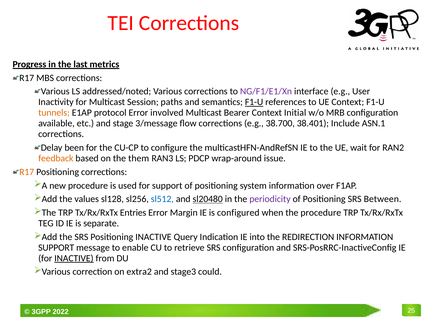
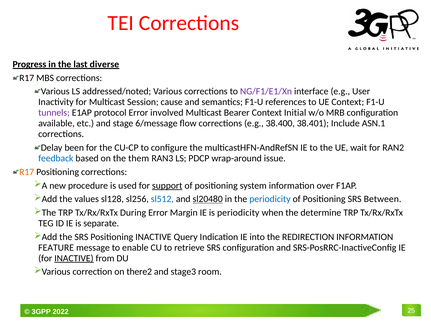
metrics: metrics -> diverse
paths: paths -> cause
F1-U at (254, 102) underline: present -> none
tunnels colour: orange -> purple
3/message: 3/message -> 6/message
38.700: 38.700 -> 38.400
feedback colour: orange -> blue
support at (167, 186) underline: none -> present
periodicity at (270, 199) colour: purple -> blue
Entries: Entries -> During
is configured: configured -> periodicity
the procedure: procedure -> determine
SUPPORT at (56, 248): SUPPORT -> FEATURE
extra2: extra2 -> there2
could: could -> room
